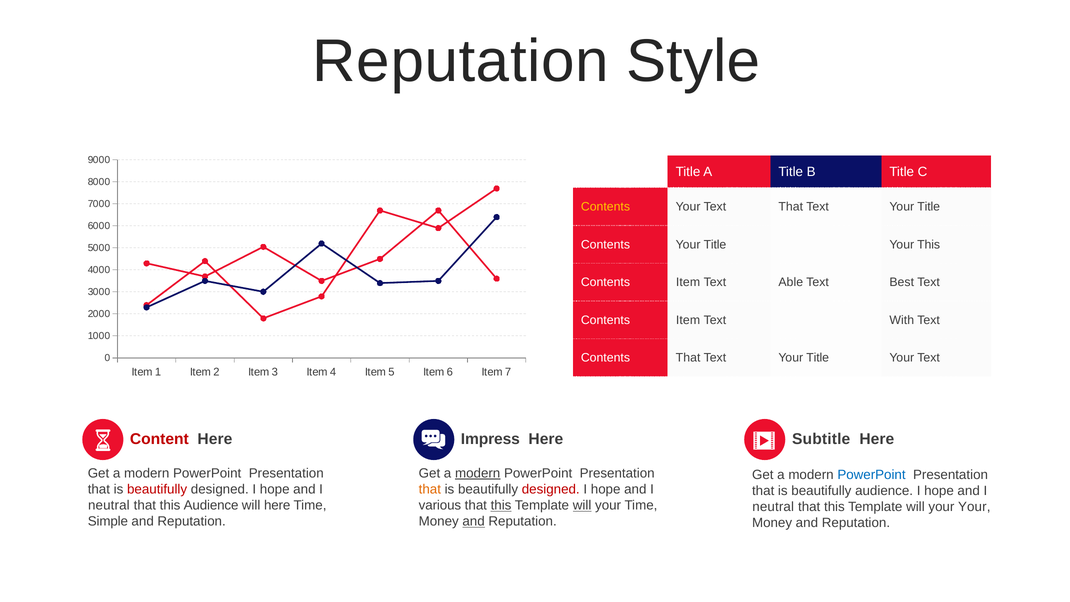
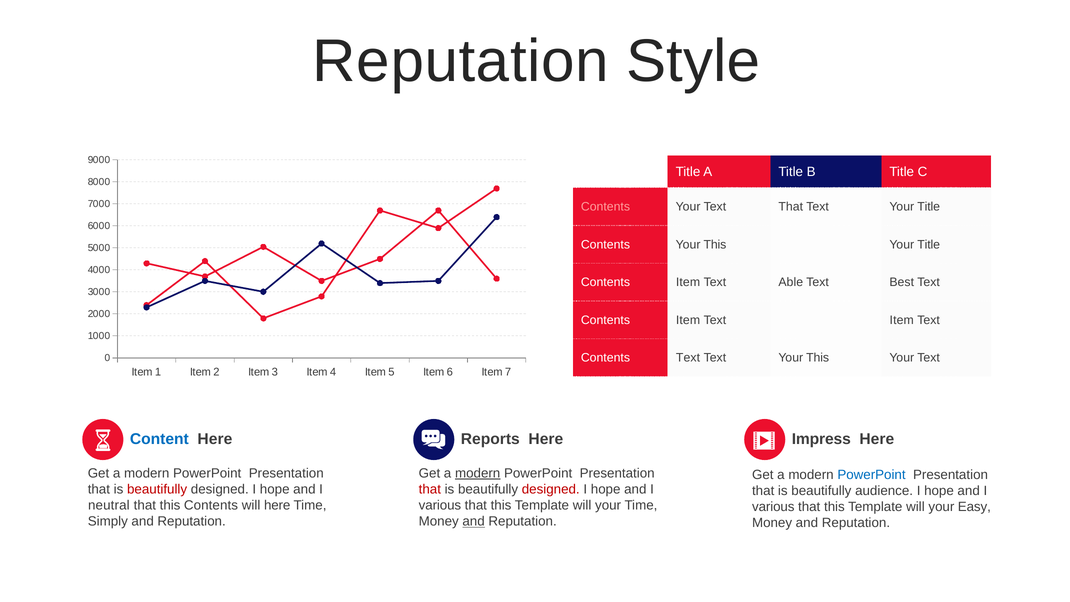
Contents at (605, 207) colour: yellow -> pink
Contents Your Title: Title -> This
This at (929, 245): This -> Title
Text With: With -> Item
Contents That: That -> Text
Title at (818, 358): Title -> This
Content colour: red -> blue
Impress: Impress -> Reports
Subtitle: Subtitle -> Impress
that at (430, 489) colour: orange -> red
this Audience: Audience -> Contents
this at (501, 505) underline: present -> none
will at (582, 505) underline: present -> none
neutral at (773, 507): neutral -> various
your Your: Your -> Easy
Simple: Simple -> Simply
